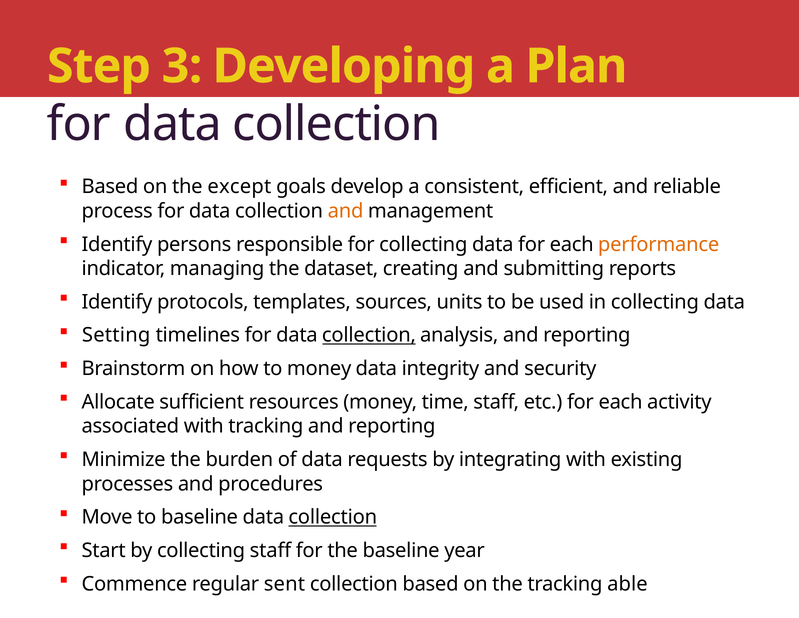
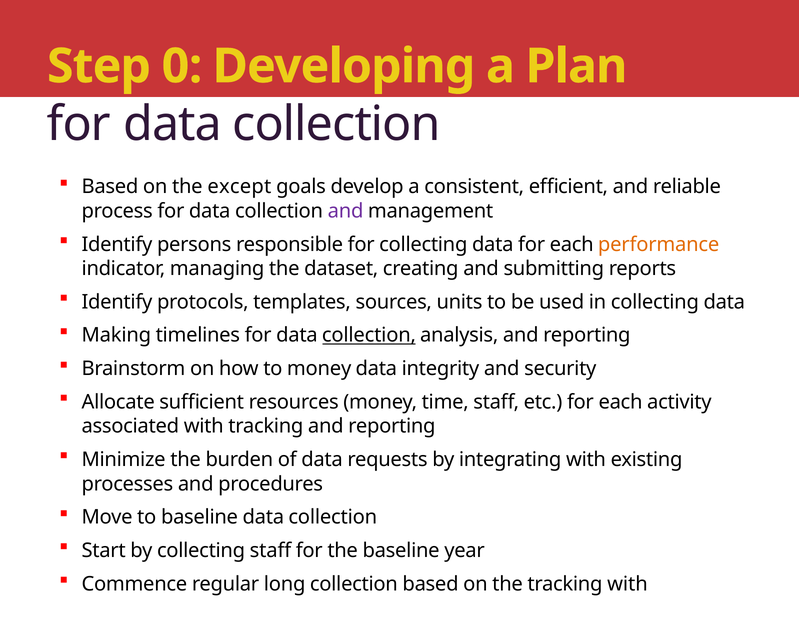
3: 3 -> 0
and at (346, 211) colour: orange -> purple
Setting: Setting -> Making
collection at (333, 517) underline: present -> none
sent: sent -> long
tracking able: able -> with
